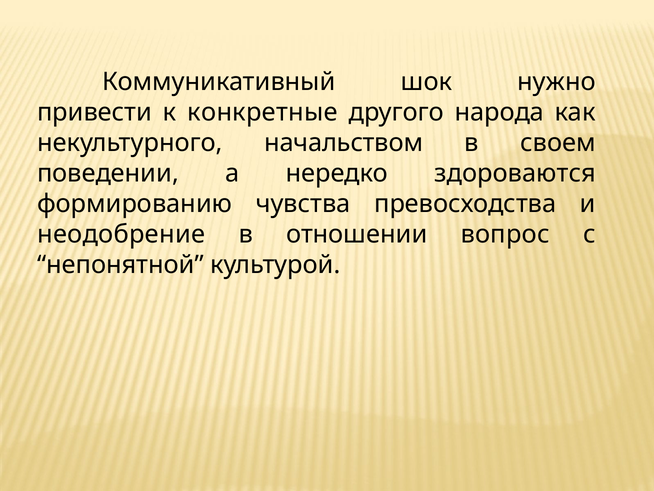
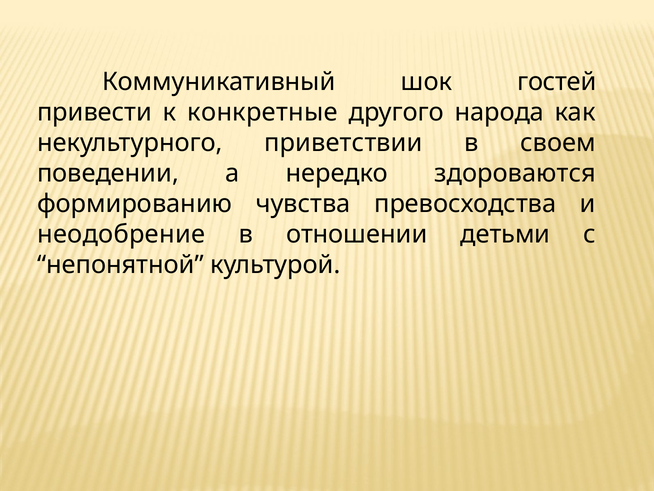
нужно: нужно -> гостей
начальством: начальством -> приветствии
вопрос: вопрос -> детьми
